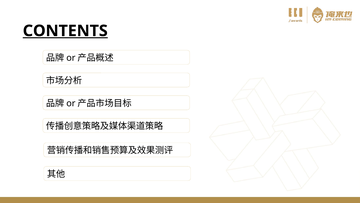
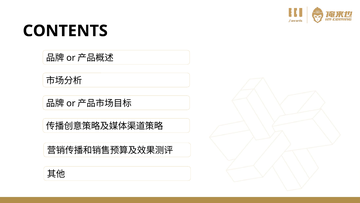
CONTENTS underline: present -> none
